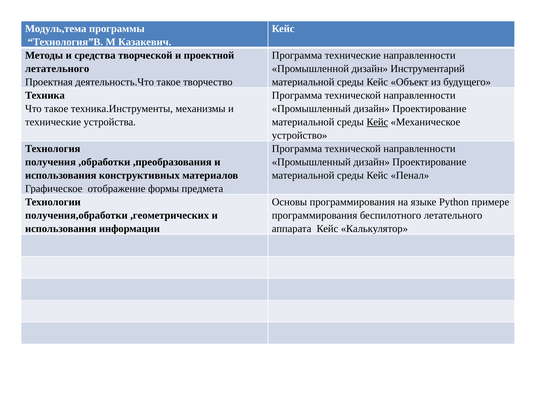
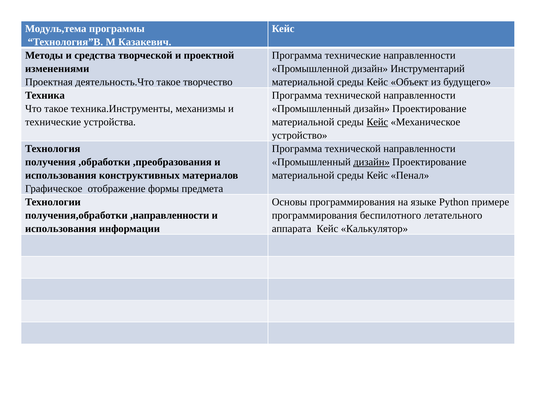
летательного at (57, 69): летательного -> изменениями
дизайн at (372, 162) underline: none -> present
,геометрических: ,геометрических -> ,направленности
